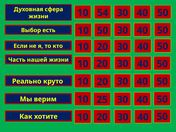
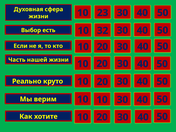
54: 54 -> 23
50 at (103, 31): 50 -> 32
25 at (102, 100): 25 -> 10
